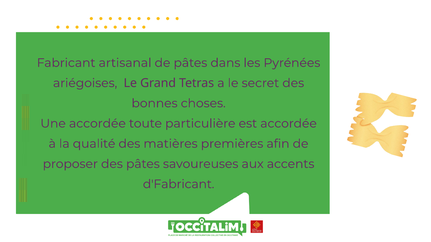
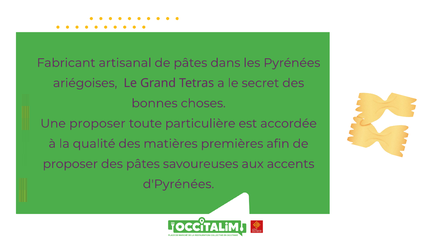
Une accordée: accordée -> proposer
d'Fabricant: d'Fabricant -> d'Pyrénées
